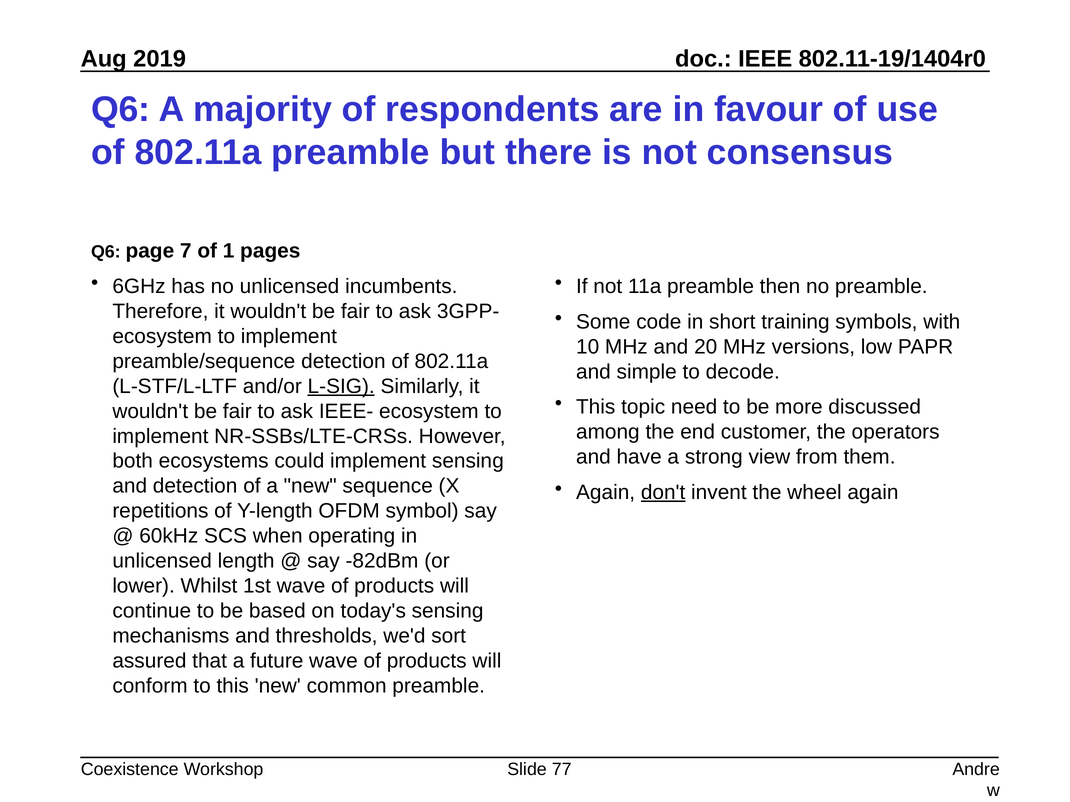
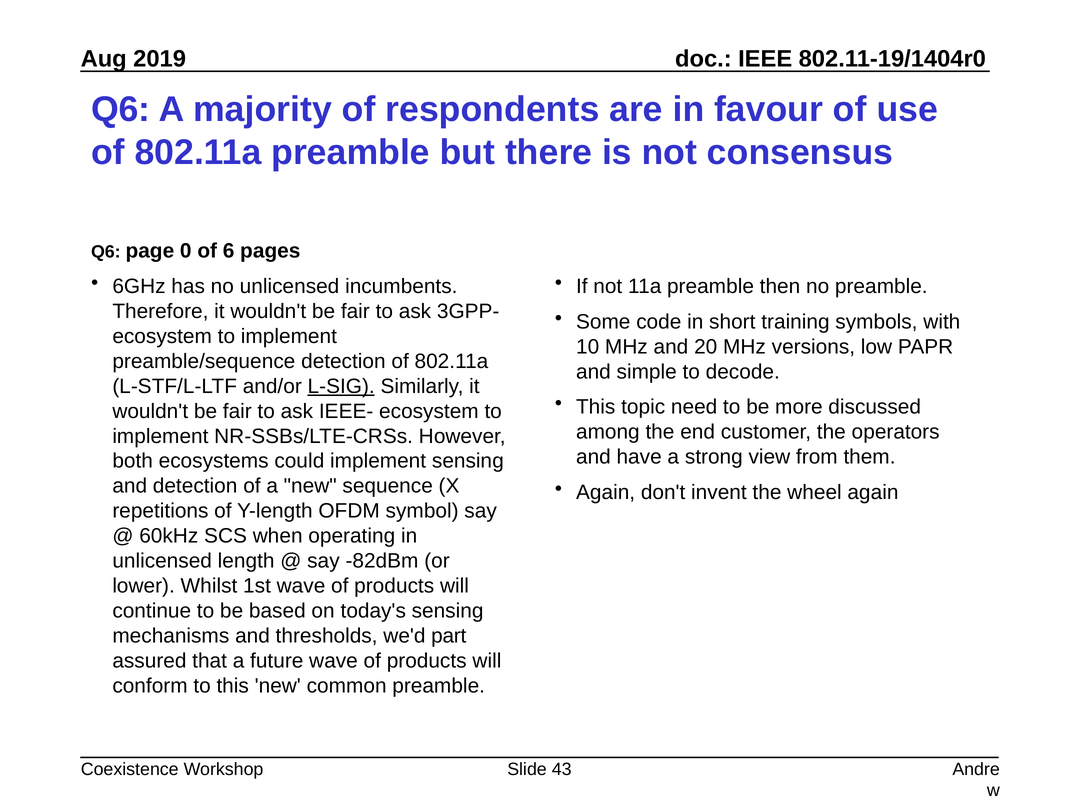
7: 7 -> 0
1: 1 -> 6
don't underline: present -> none
sort: sort -> part
77: 77 -> 43
